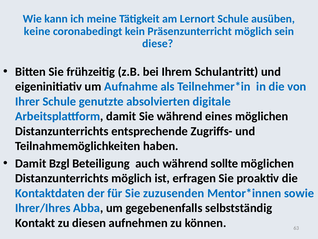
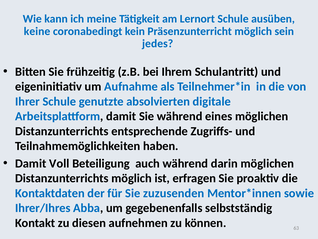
diese: diese -> jedes
Bzgl: Bzgl -> Voll
sollte: sollte -> darin
